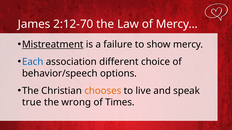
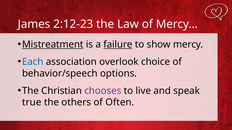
2:12-70: 2:12-70 -> 2:12-23
failure underline: none -> present
different: different -> overlook
chooses colour: orange -> purple
wrong: wrong -> others
Times: Times -> Often
